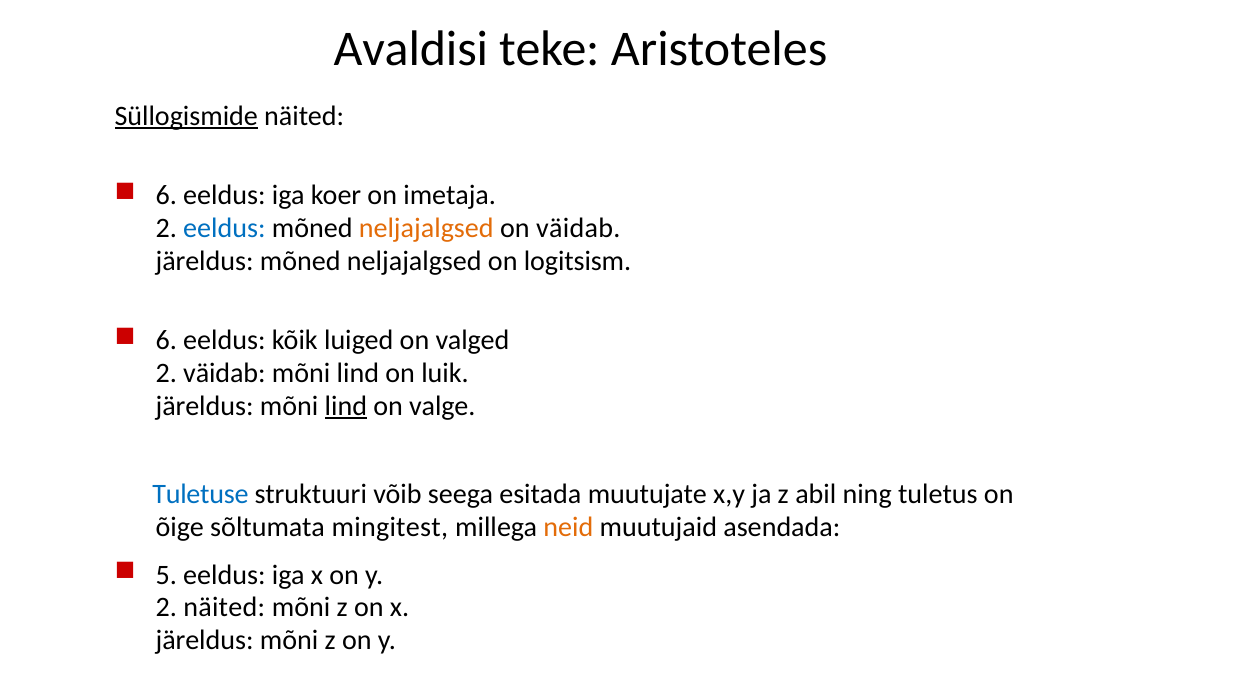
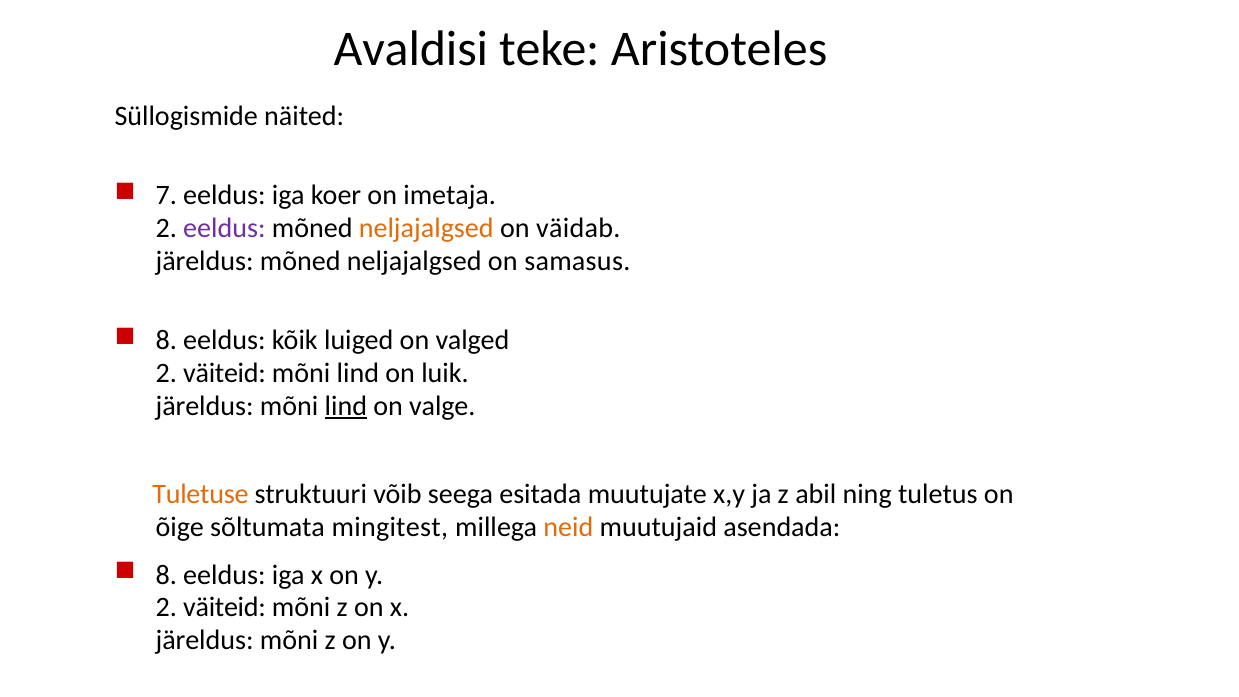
Süllogismide underline: present -> none
6 at (166, 196): 6 -> 7
eeldus at (224, 228) colour: blue -> purple
logitsism: logitsism -> samasus
6 at (166, 341): 6 -> 8
väidab at (224, 373): väidab -> väiteid
Tuletuse colour: blue -> orange
5 at (166, 575): 5 -> 8
näited at (224, 608): näited -> väiteid
